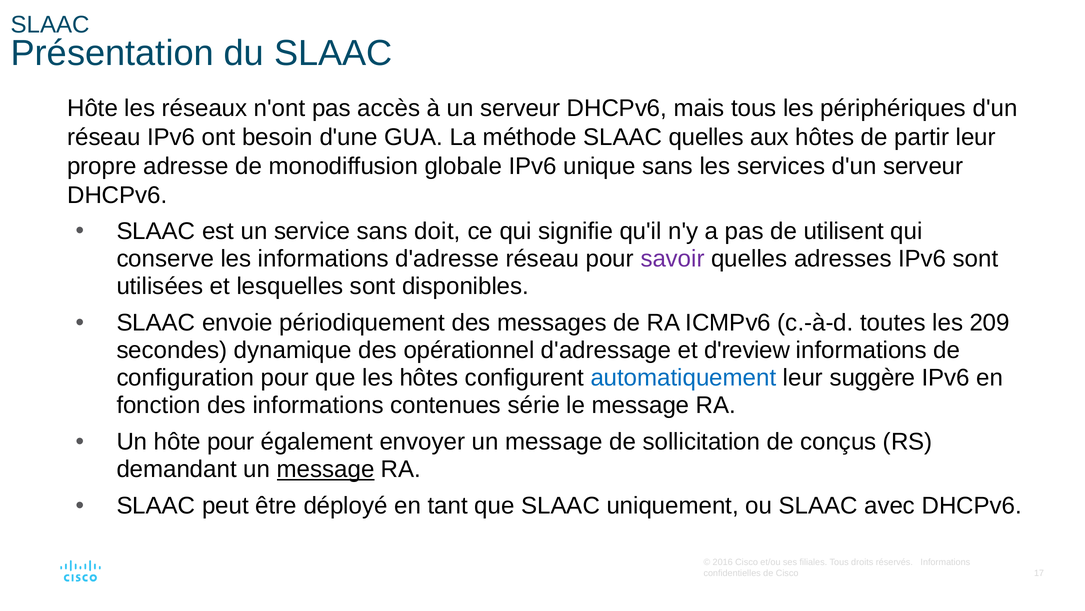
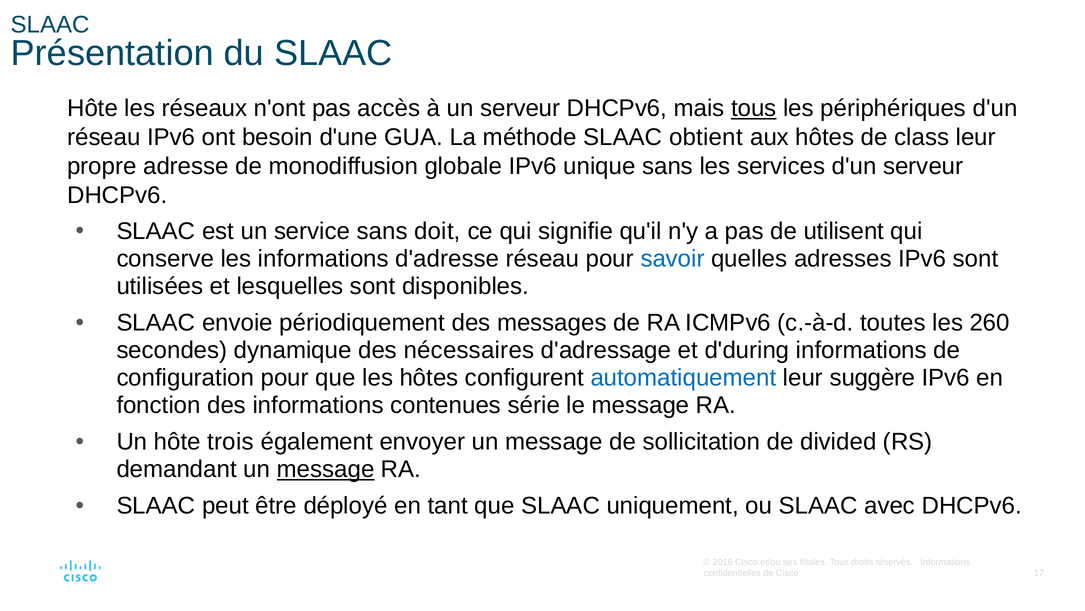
tous at (754, 108) underline: none -> present
SLAAC quelles: quelles -> obtient
partir: partir -> class
savoir colour: purple -> blue
209: 209 -> 260
opérationnel: opérationnel -> nécessaires
d'review: d'review -> d'during
hôte pour: pour -> trois
conçus: conçus -> divided
